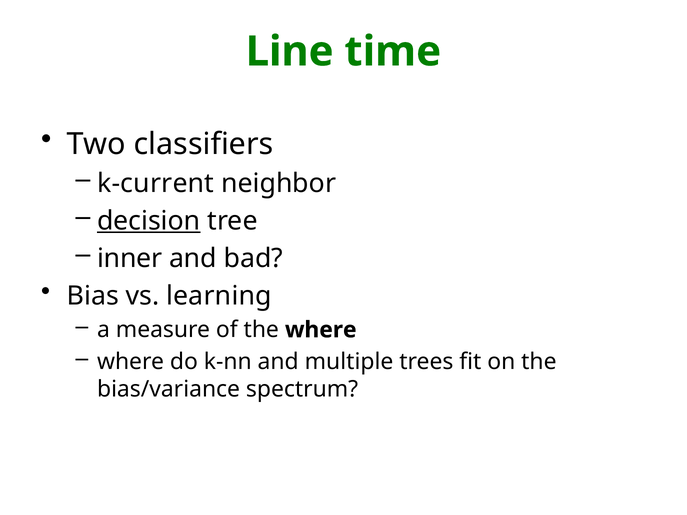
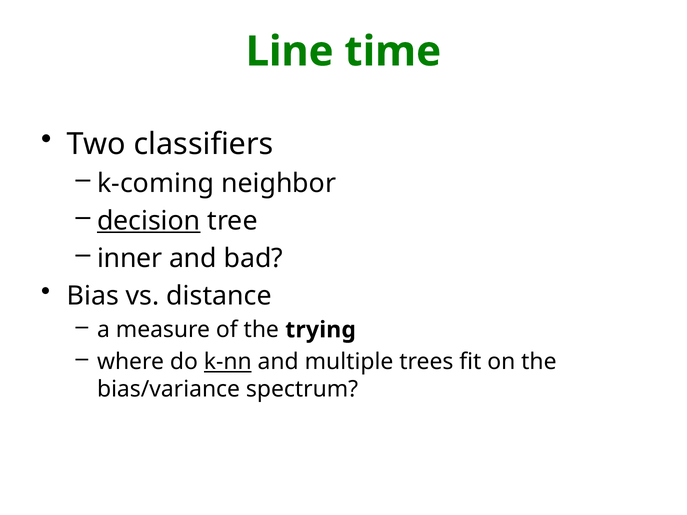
k-current: k-current -> k-coming
learning: learning -> distance
the where: where -> trying
k-nn underline: none -> present
